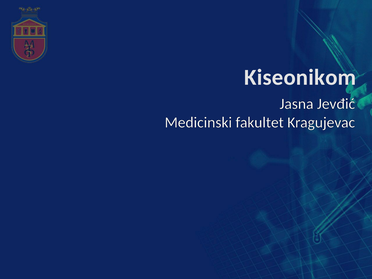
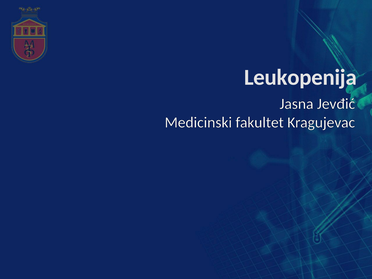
Kiseonikom: Kiseonikom -> Leukopenija
